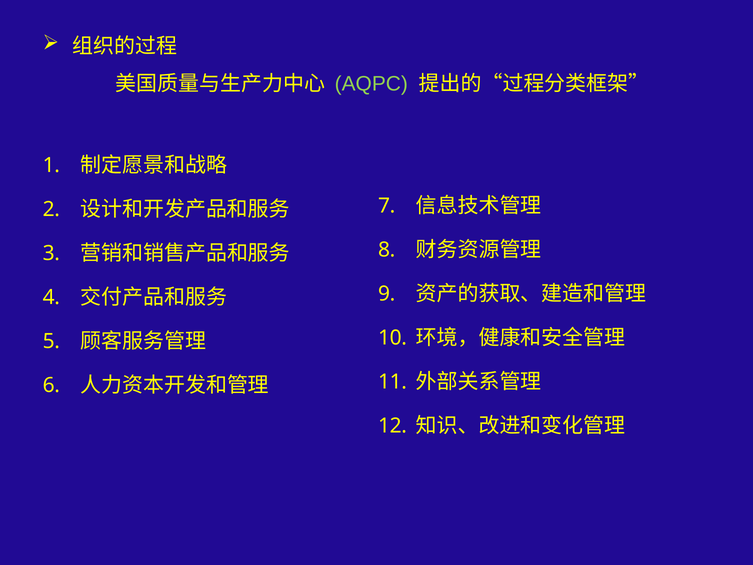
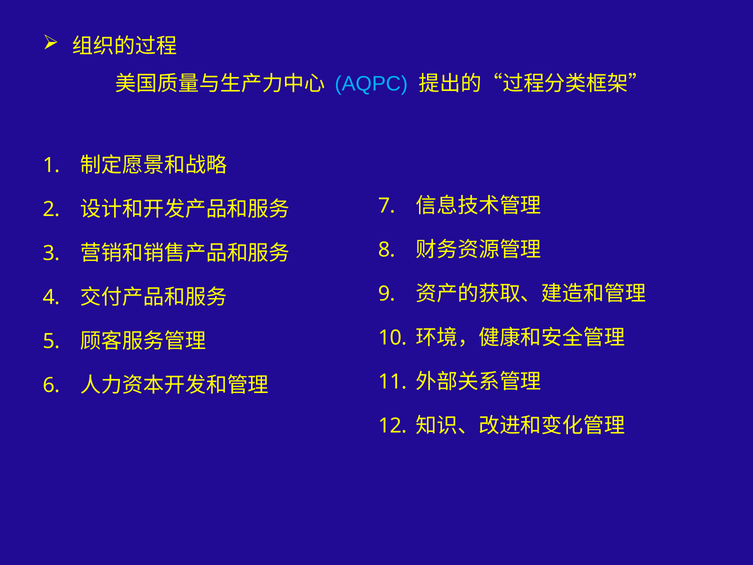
AQPC colour: light green -> light blue
